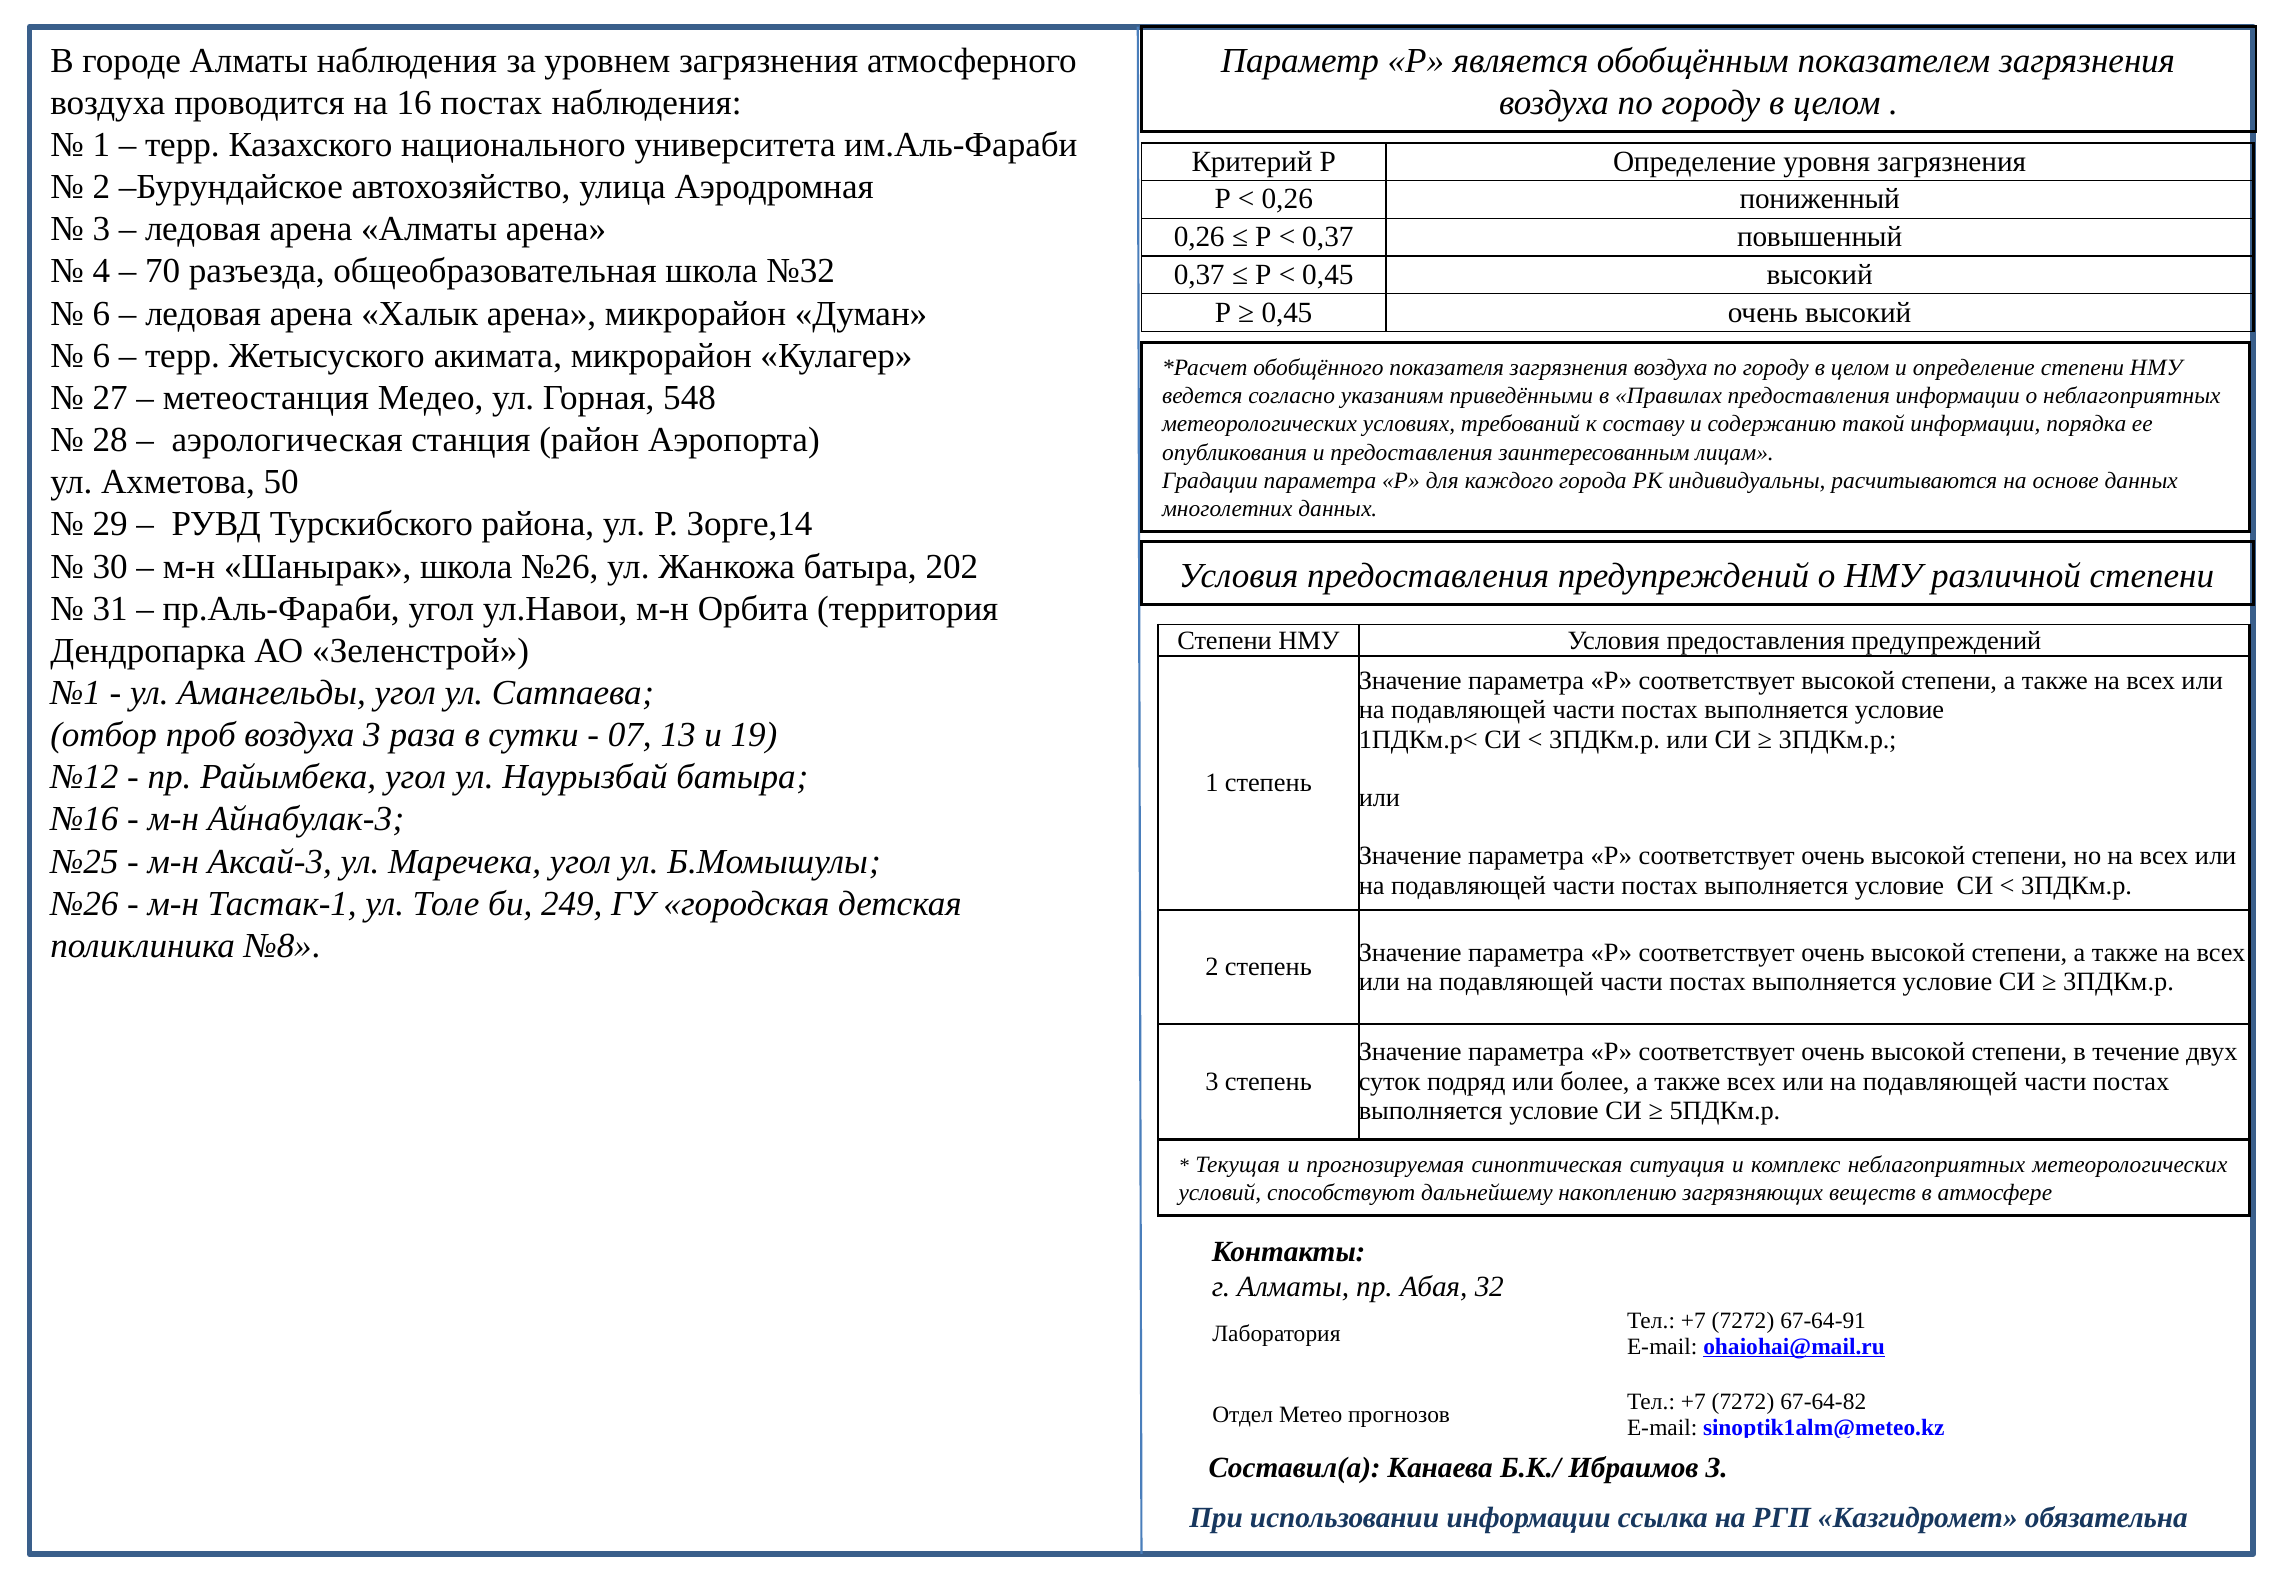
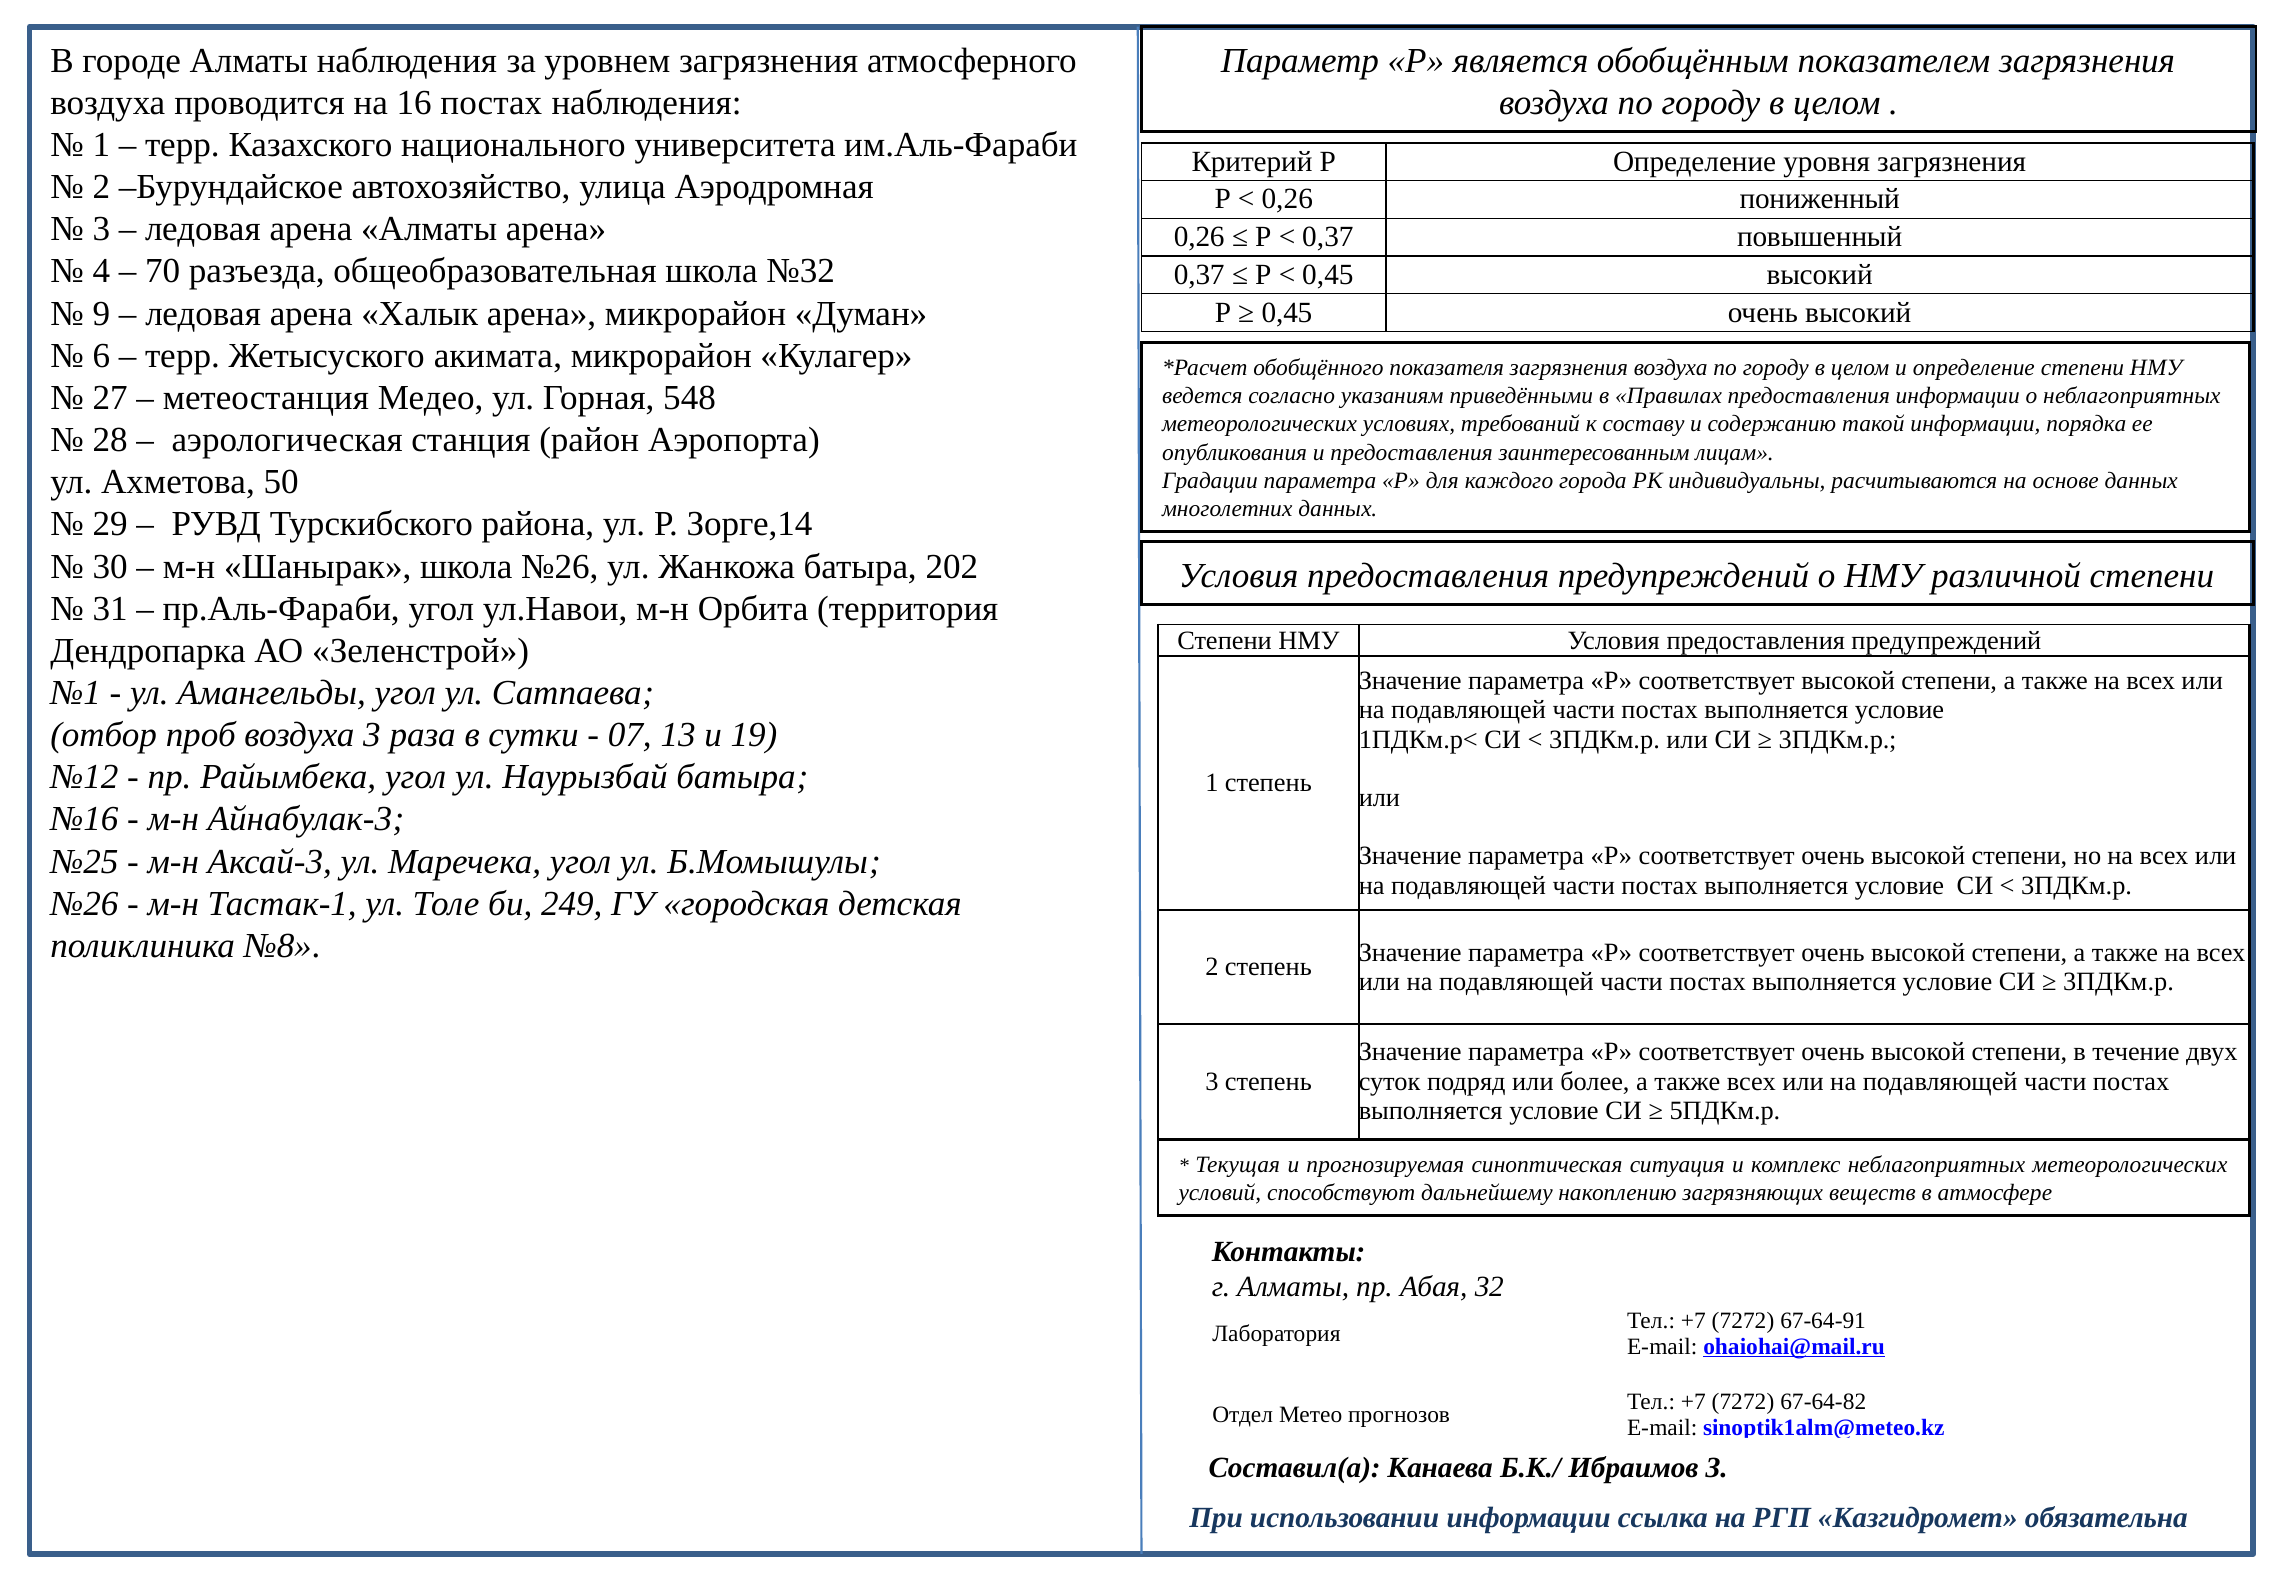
6 at (101, 313): 6 -> 9
